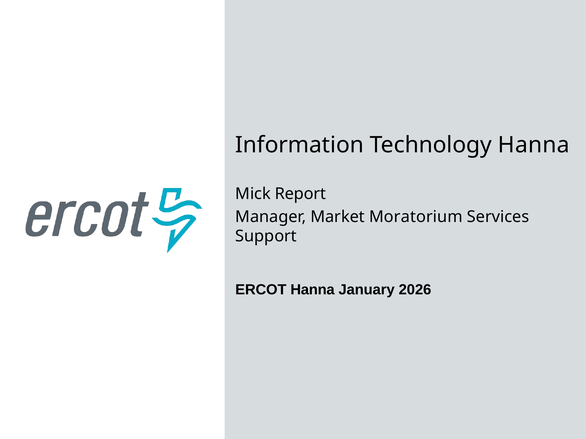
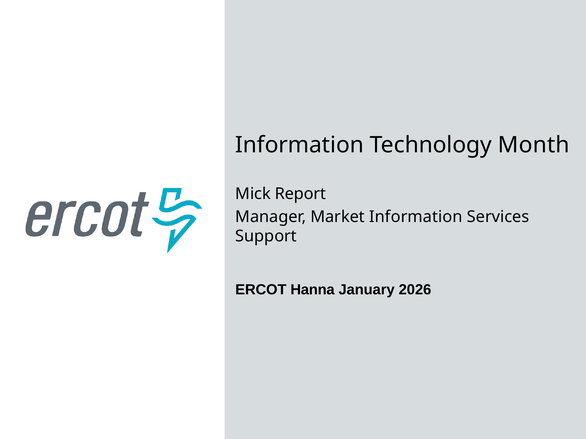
Technology Hanna: Hanna -> Month
Market Moratorium: Moratorium -> Information
